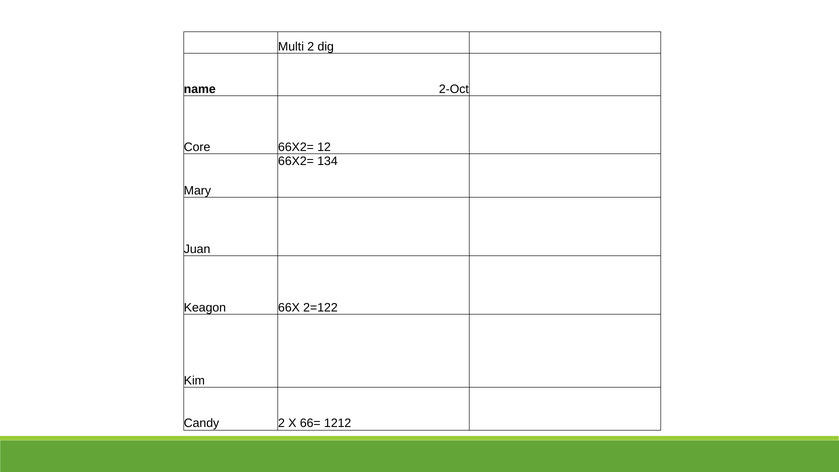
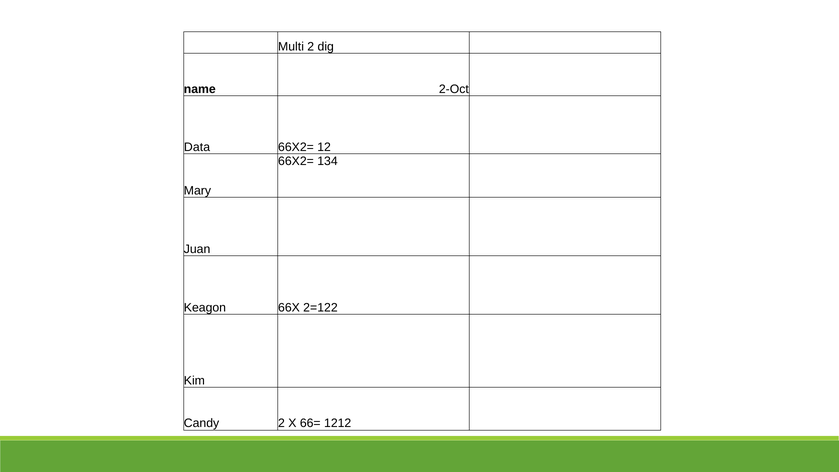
Core: Core -> Data
